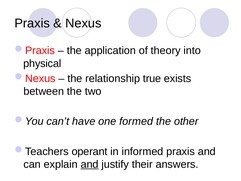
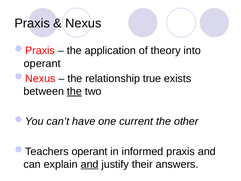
physical at (42, 63): physical -> operant
the at (74, 91) underline: none -> present
formed: formed -> current
